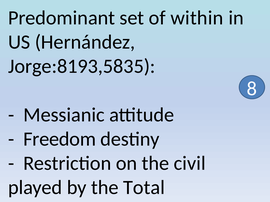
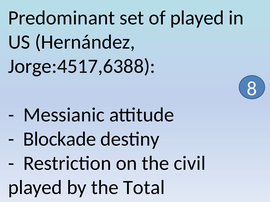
of within: within -> played
Jorge:8193,5835: Jorge:8193,5835 -> Jorge:4517,6388
Freedom: Freedom -> Blockade
